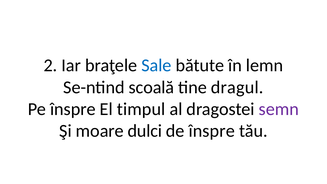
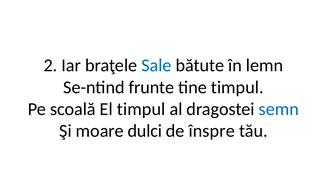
scoală: scoală -> frunte
tine dragul: dragul -> timpul
Pe înspre: înspre -> scoală
semn colour: purple -> blue
